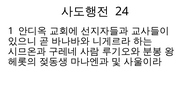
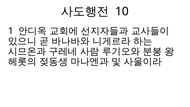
24: 24 -> 10
